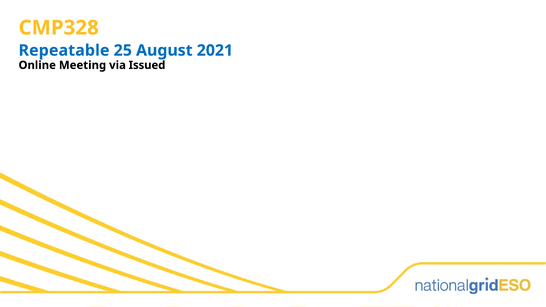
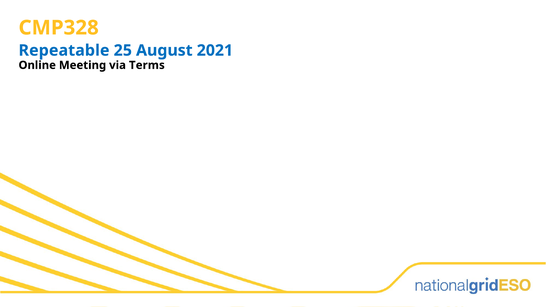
Issued: Issued -> Terms
